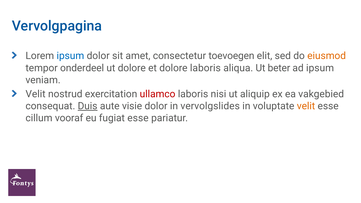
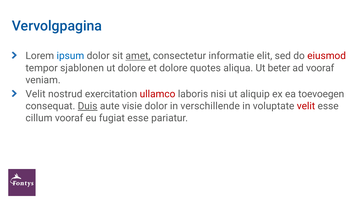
amet underline: none -> present
toevoegen: toevoegen -> informatie
eiusmod colour: orange -> red
onderdeel: onderdeel -> sjablonen
dolore laboris: laboris -> quotes
ad ipsum: ipsum -> vooraf
vakgebied: vakgebied -> toevoegen
vervolgslides: vervolgslides -> verschillende
velit at (306, 106) colour: orange -> red
